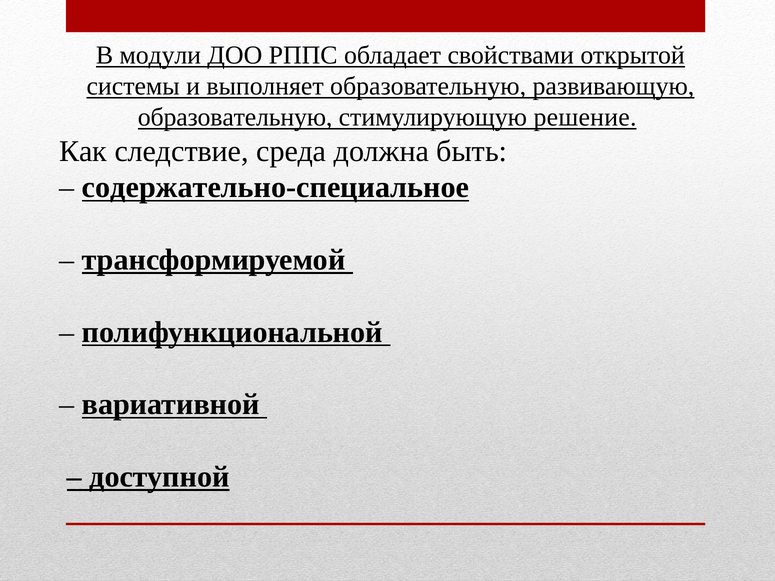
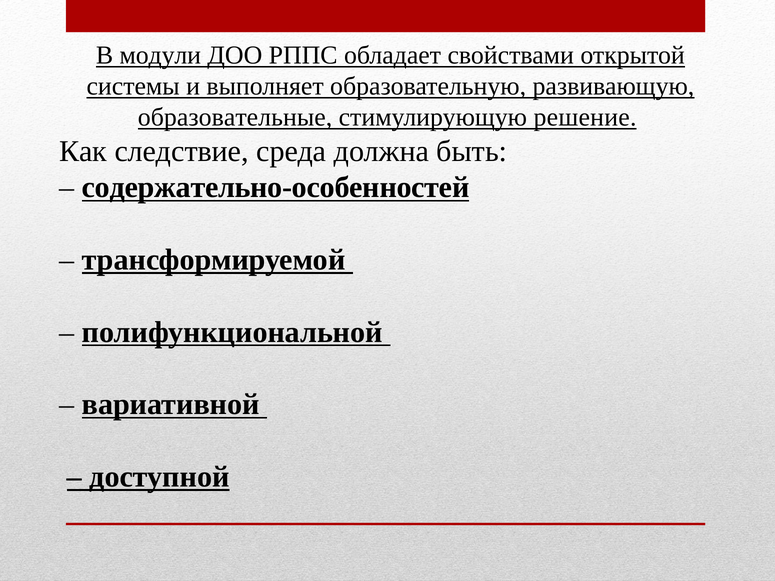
образовательную at (235, 117): образовательную -> образовательные
содержательно-специальное: содержательно-специальное -> содержательно-особенностей
